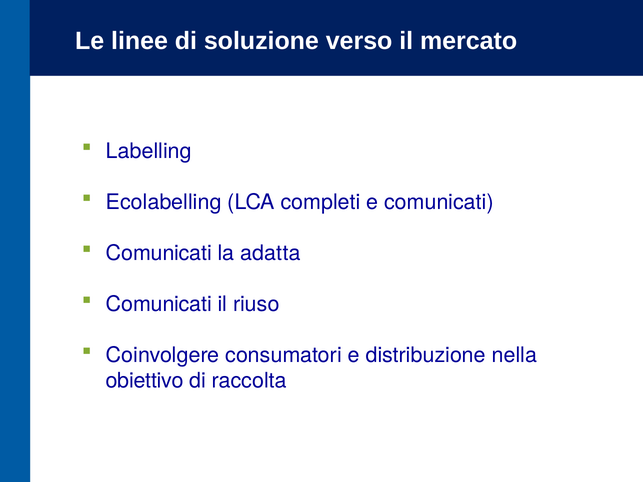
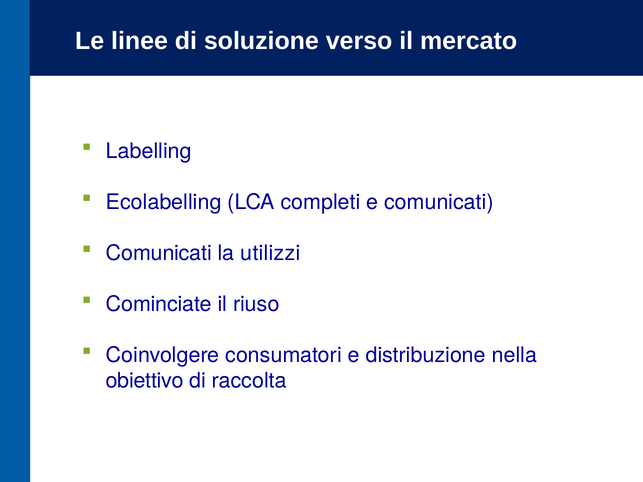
adatta: adatta -> utilizzi
Comunicati at (159, 304): Comunicati -> Cominciate
